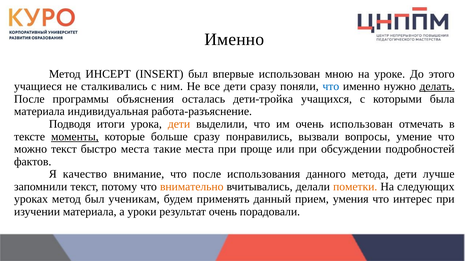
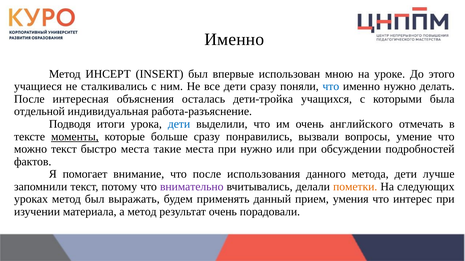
делать underline: present -> none
программы: программы -> интересная
материала at (39, 112): материала -> отдельной
дети at (179, 124) colour: orange -> blue
очень использован: использован -> английского
при проще: проще -> нужно
качество: качество -> помогает
внимательно colour: orange -> purple
ученикам: ученикам -> выражать
а уроки: уроки -> метод
